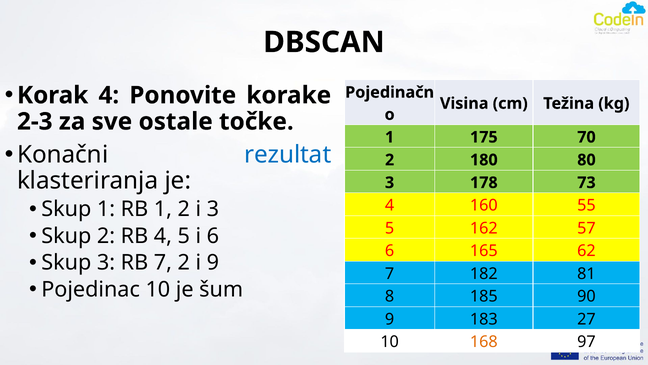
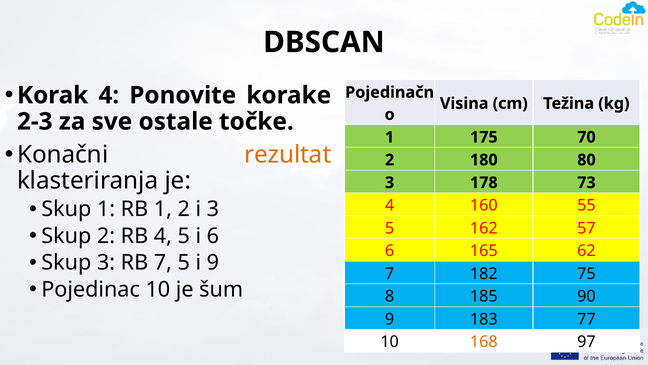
rezultat colour: blue -> orange
7 2: 2 -> 5
81: 81 -> 75
27: 27 -> 77
